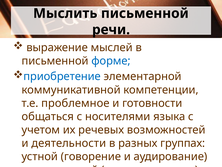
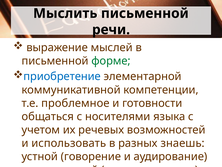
форме colour: blue -> green
деятельности: деятельности -> использовать
группах: группах -> знаешь
